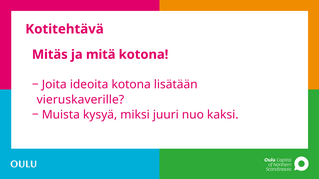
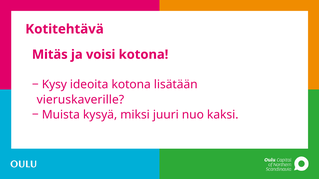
mitä: mitä -> voisi
Joita: Joita -> Kysy
